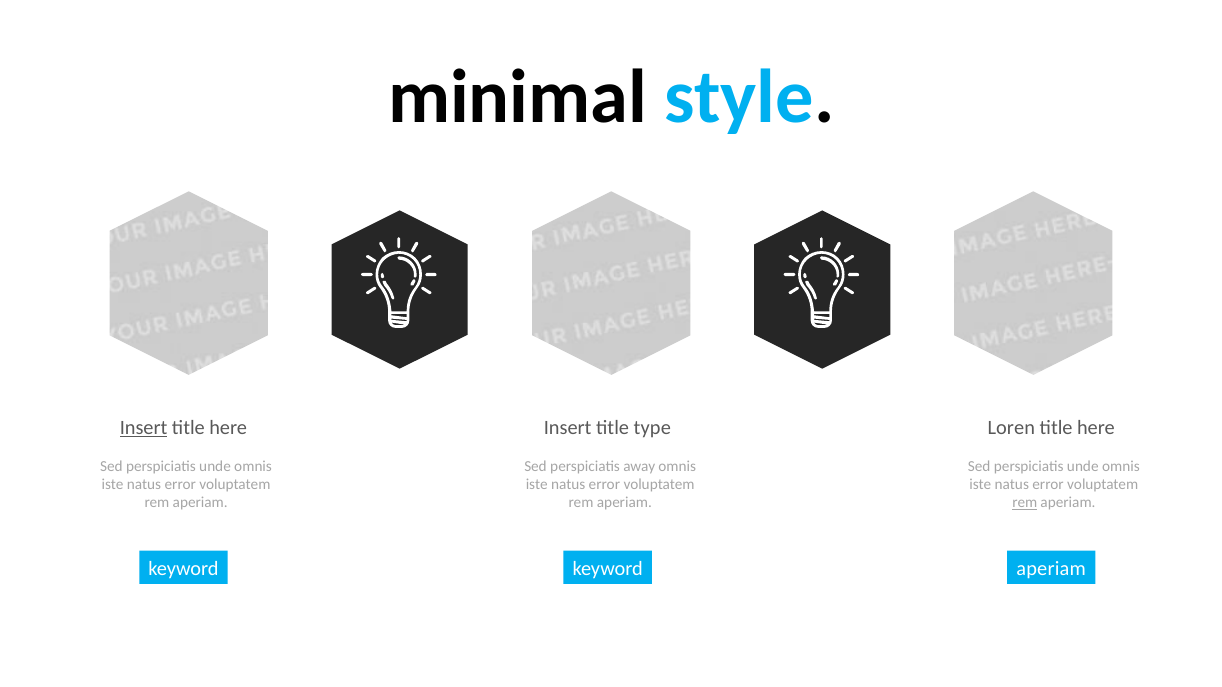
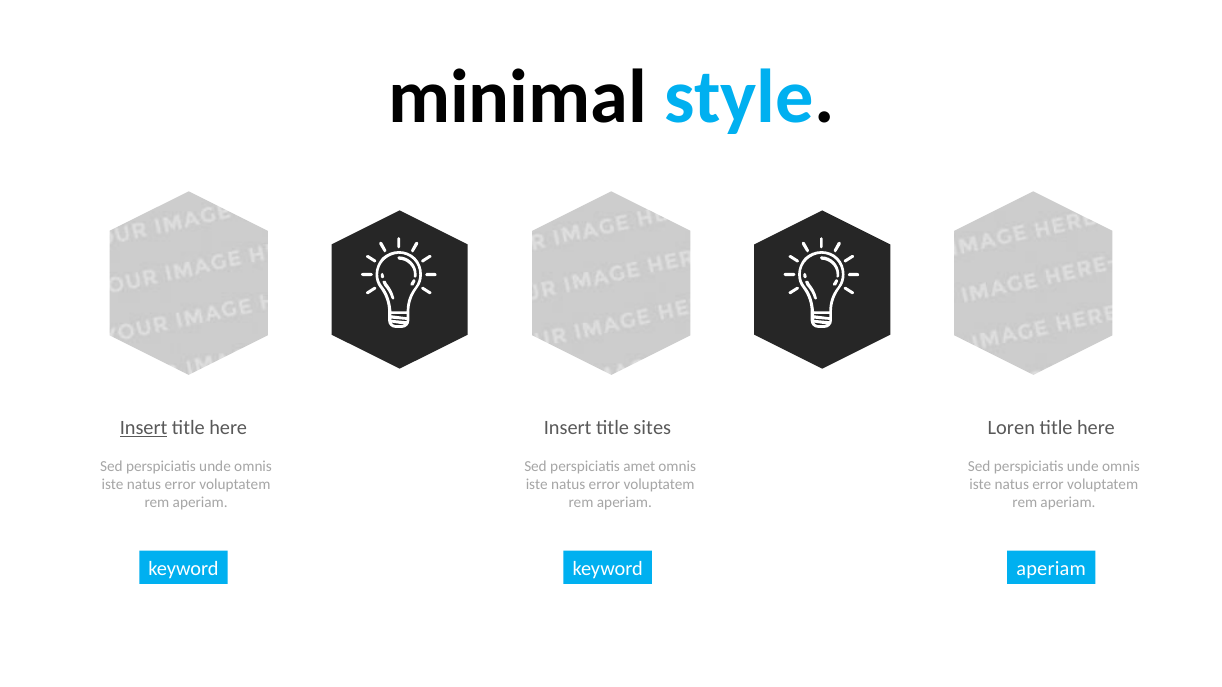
type: type -> sites
away: away -> amet
rem at (1025, 503) underline: present -> none
